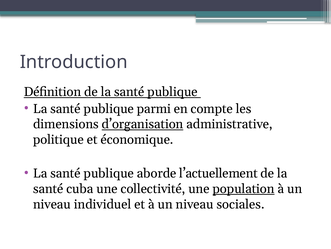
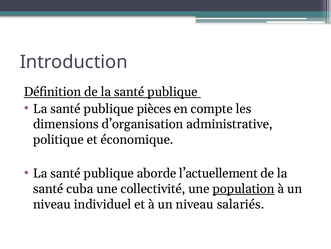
parmi: parmi -> pièces
d’organisation underline: present -> none
sociales: sociales -> salariés
